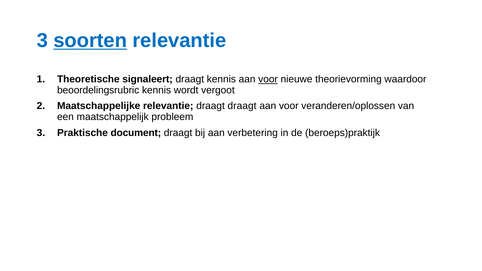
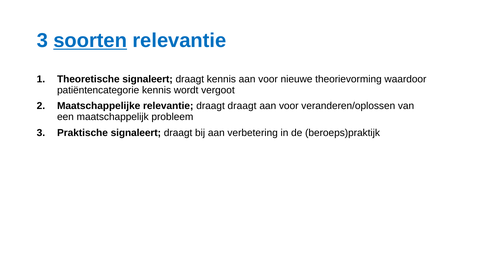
voor at (268, 79) underline: present -> none
beoordelingsrubric: beoordelingsrubric -> patiëntencategorie
Praktische document: document -> signaleert
